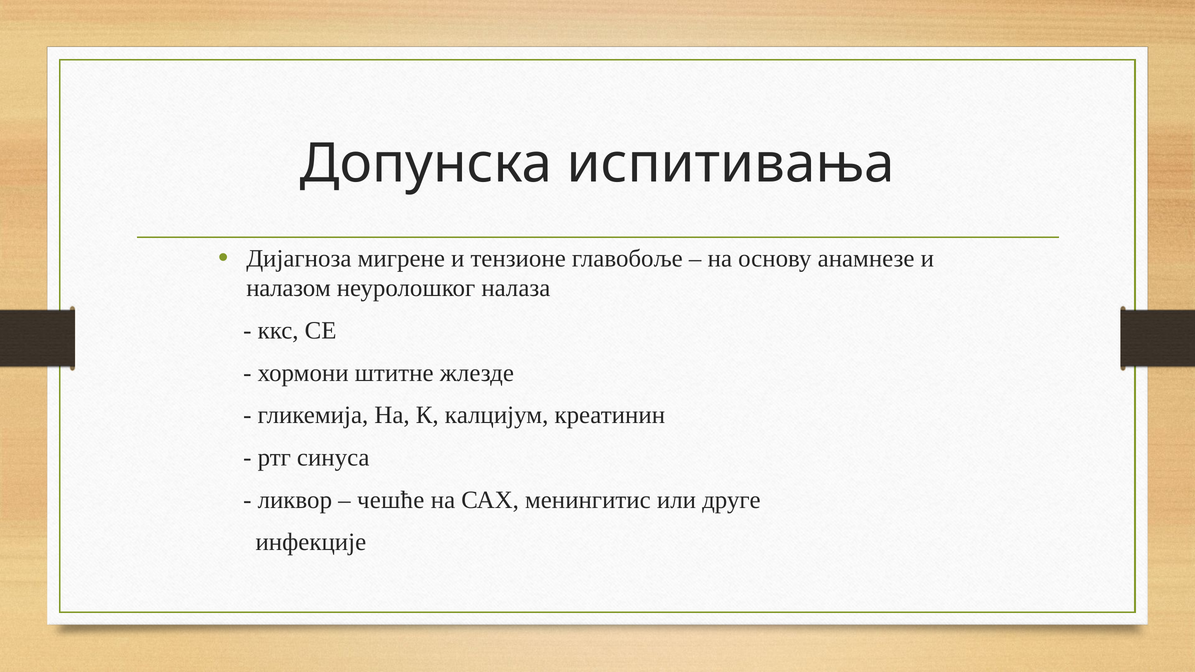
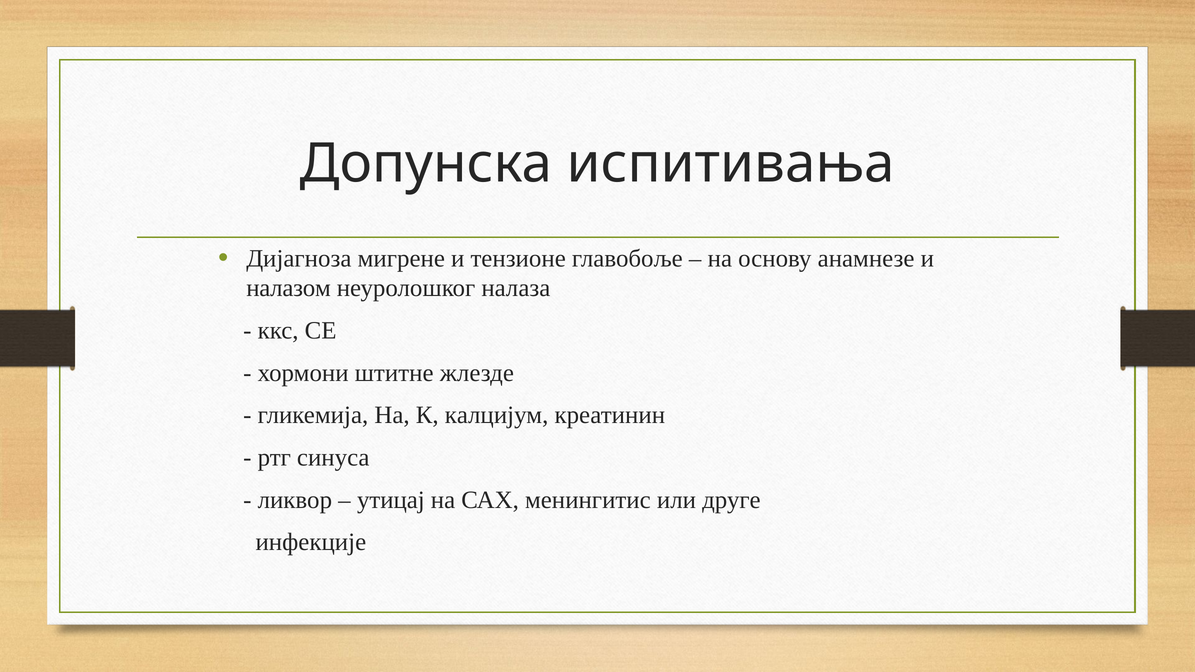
чешће: чешће -> утицај
